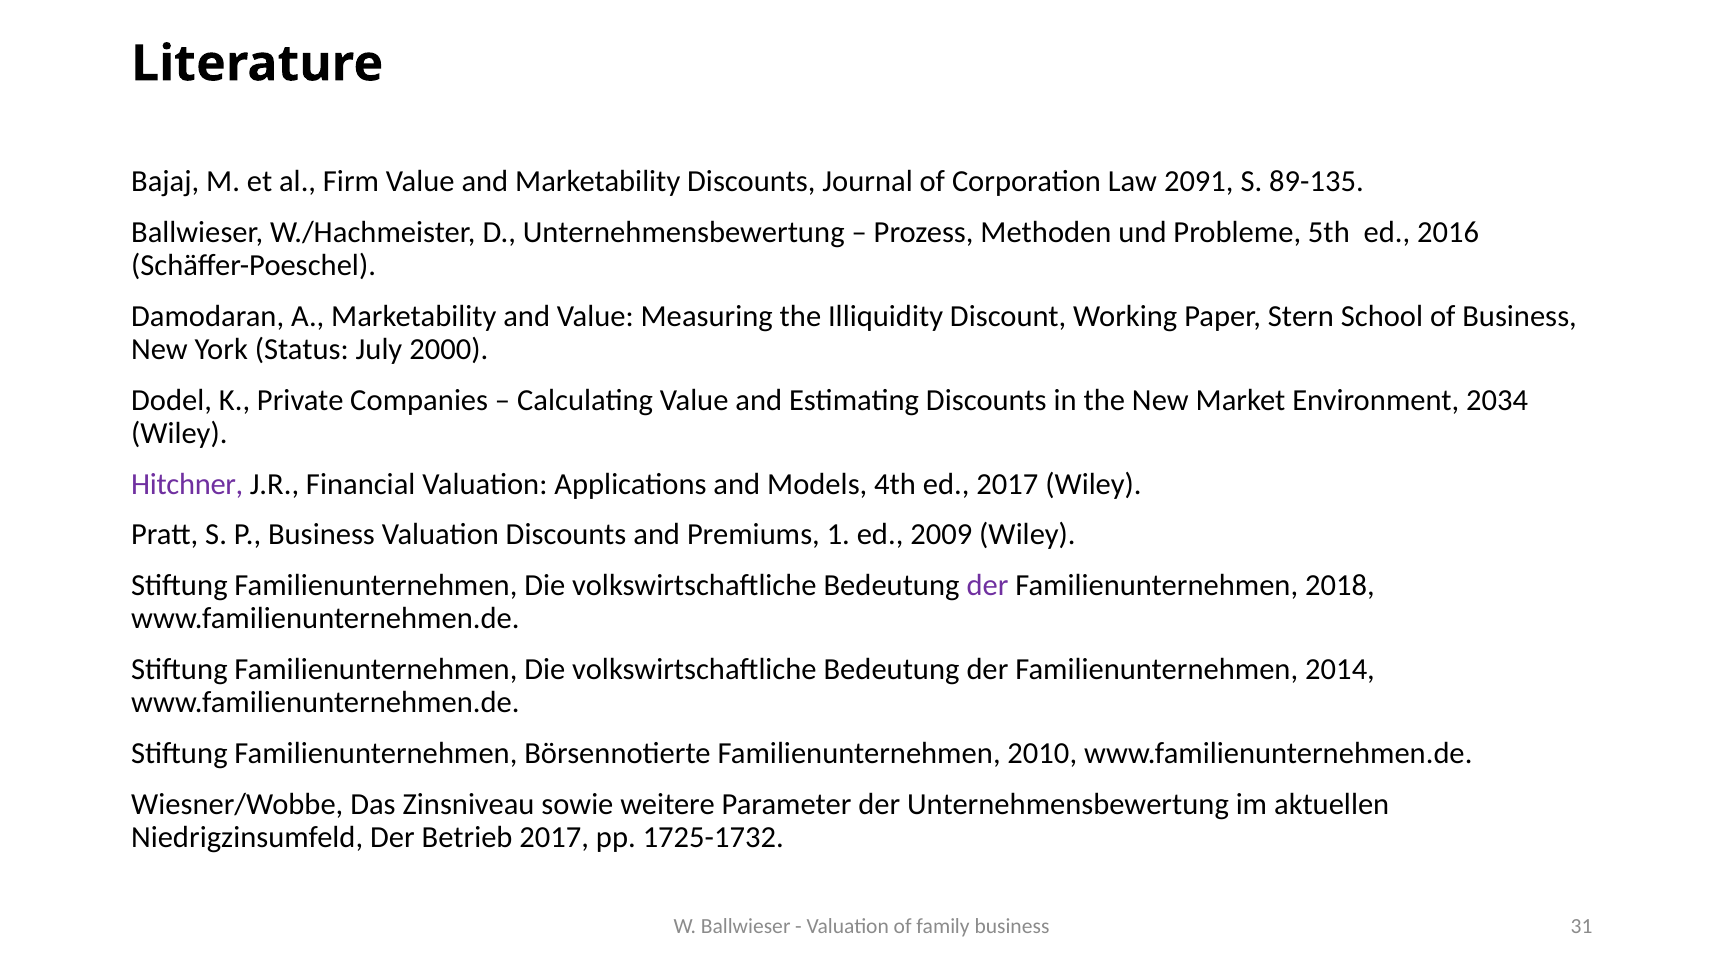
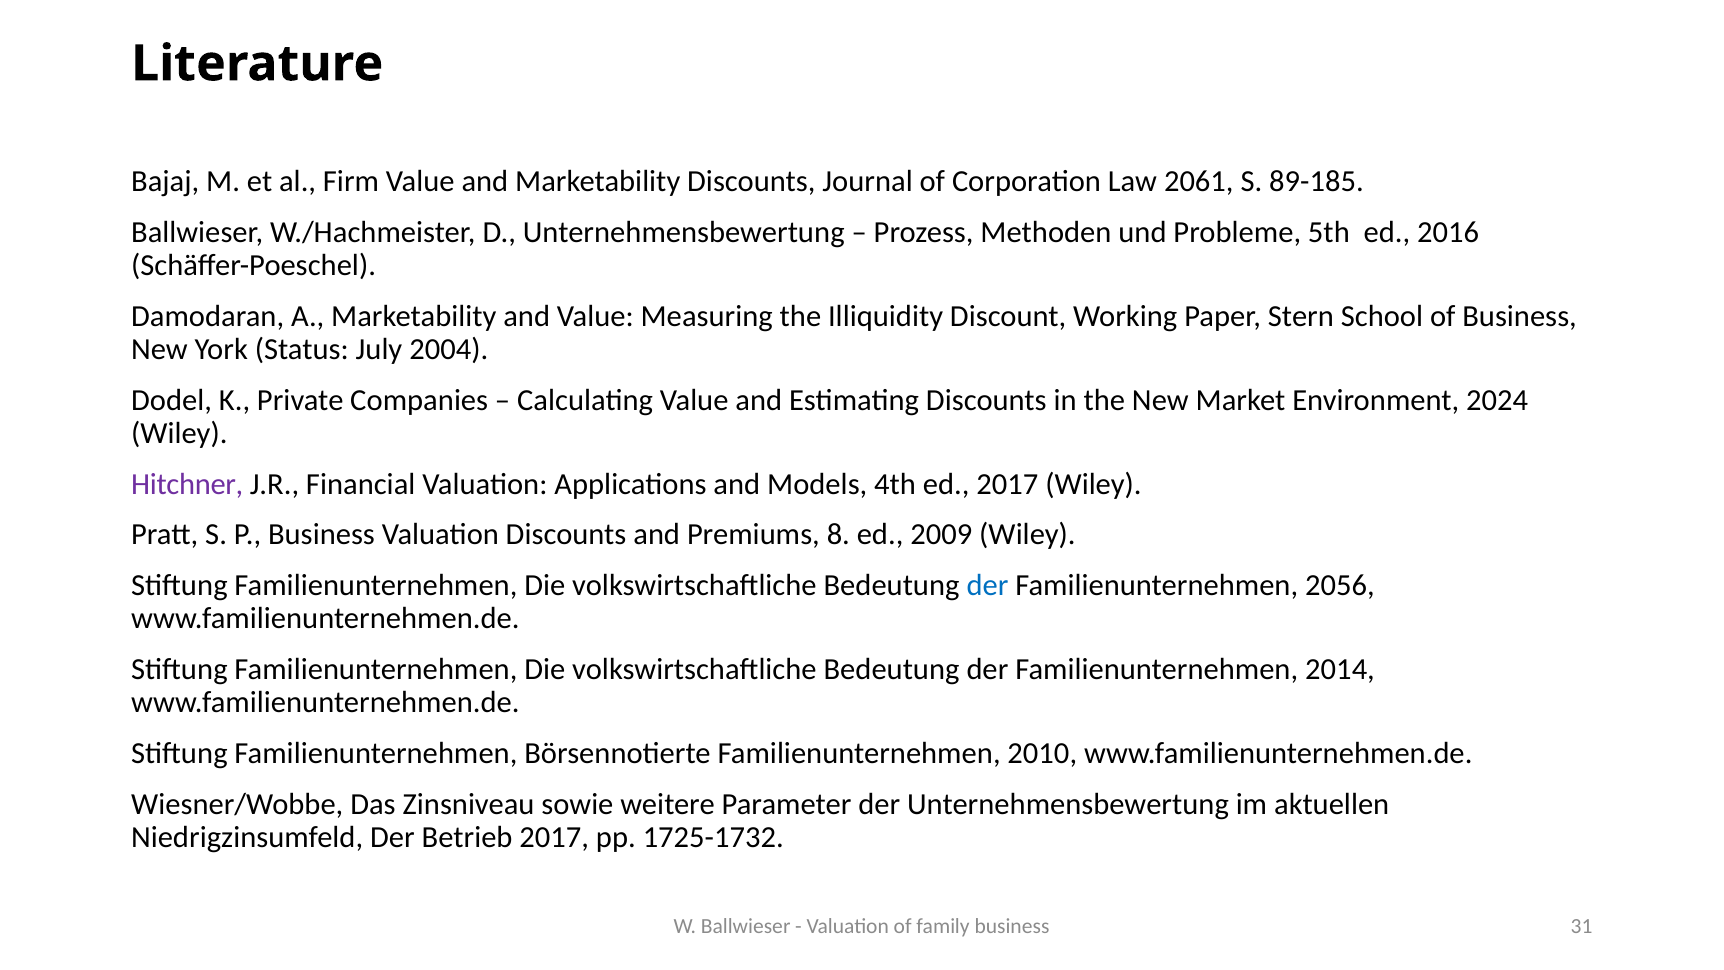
2091: 2091 -> 2061
89-135: 89-135 -> 89-185
2000: 2000 -> 2004
2034: 2034 -> 2024
1: 1 -> 8
der at (987, 586) colour: purple -> blue
2018: 2018 -> 2056
